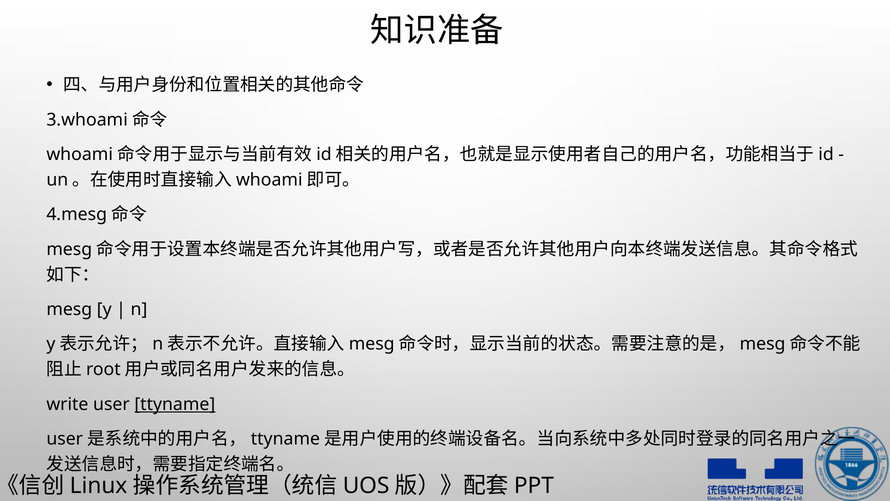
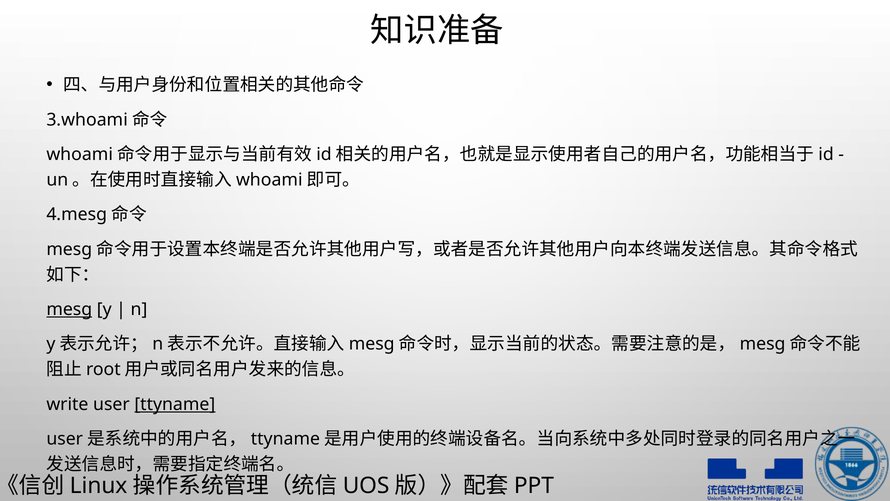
mesg underline: none -> present
